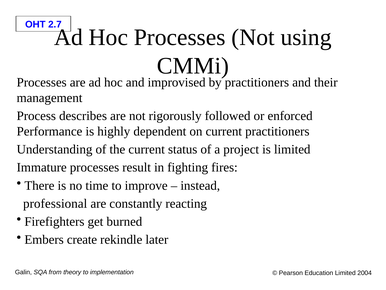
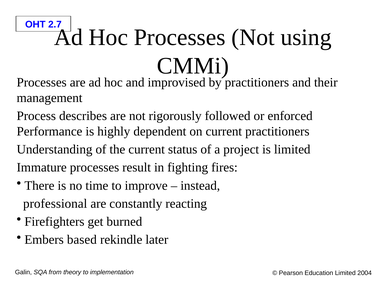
create: create -> based
